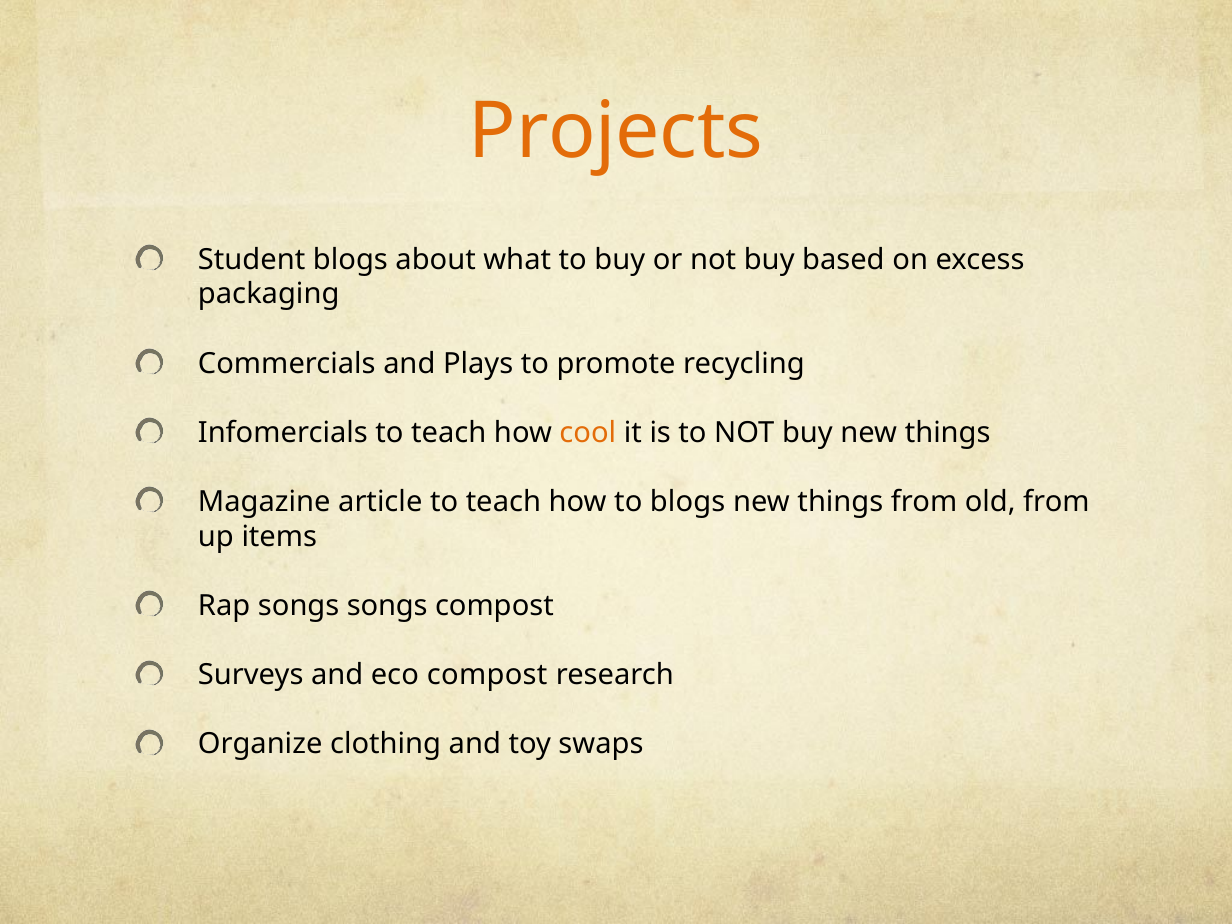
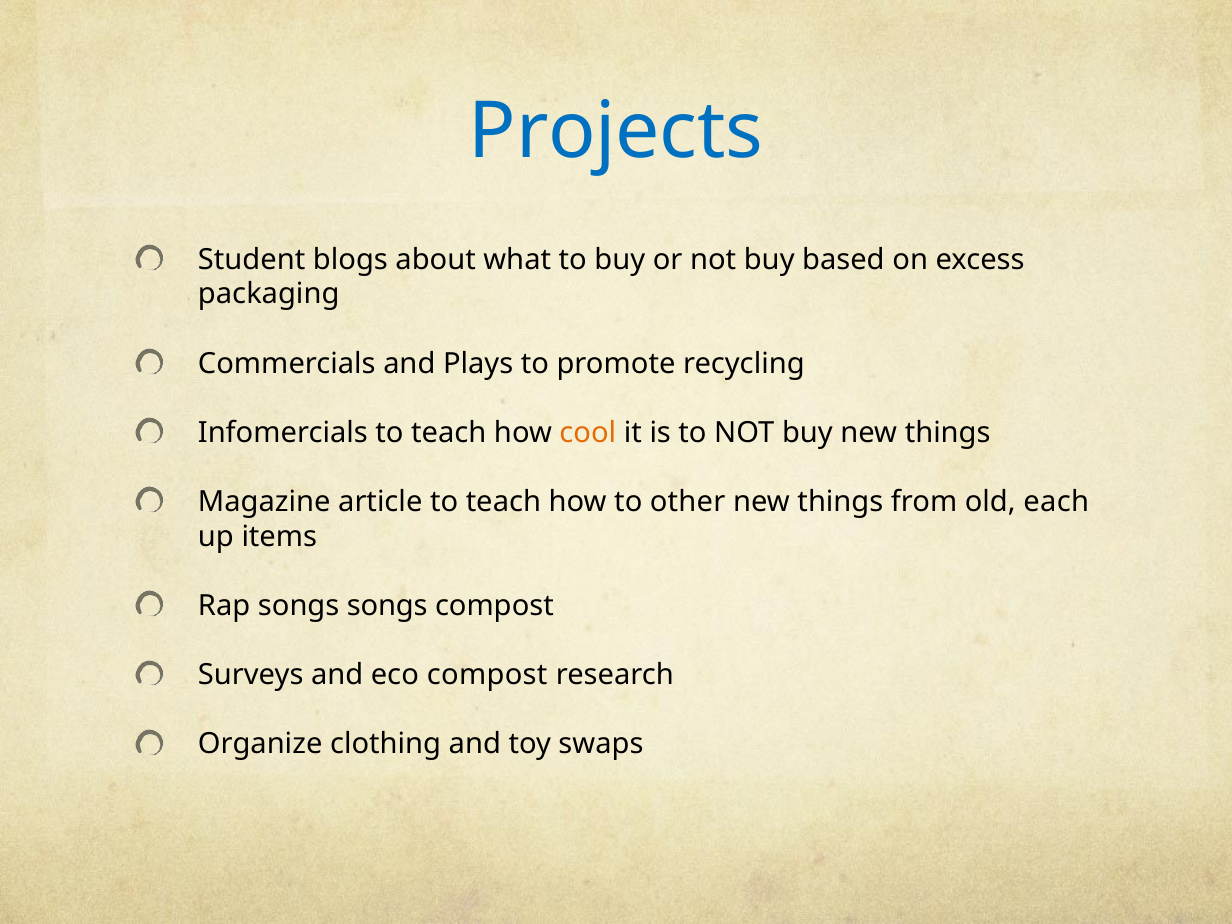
Projects colour: orange -> blue
to blogs: blogs -> other
old from: from -> each
